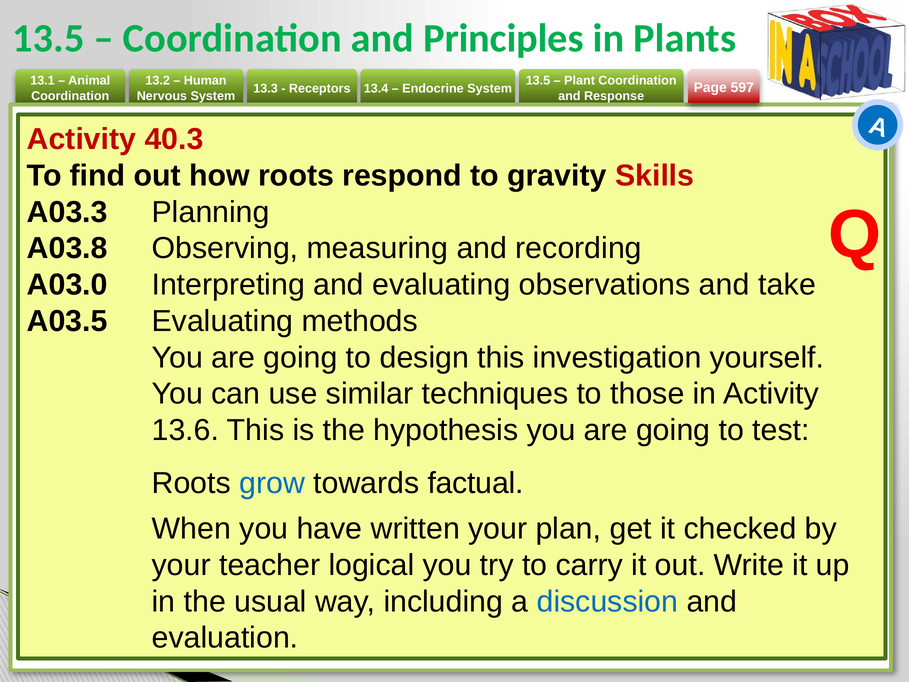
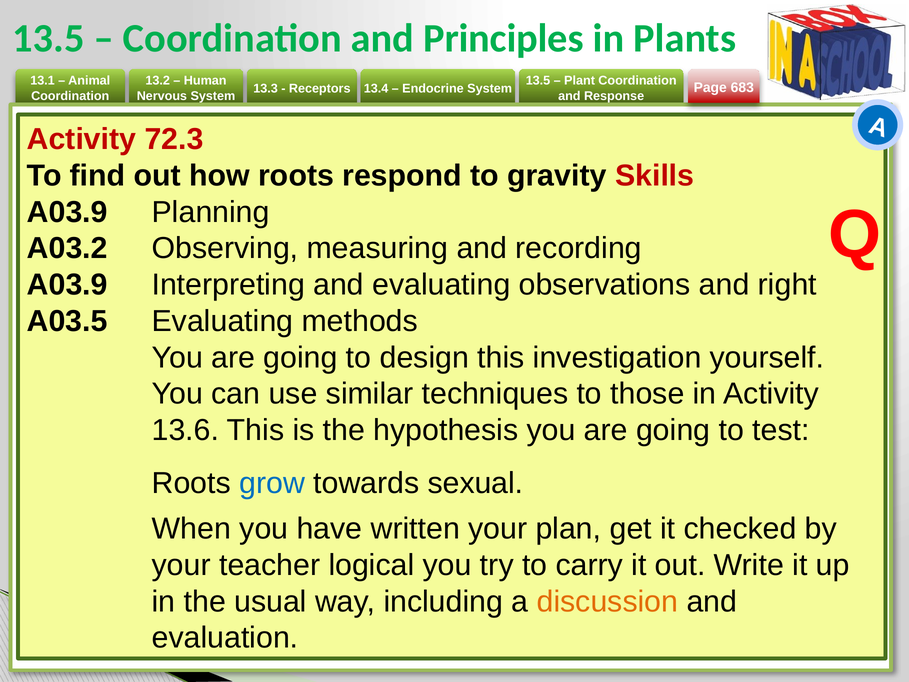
597: 597 -> 683
40.3: 40.3 -> 72.3
A03.3 at (67, 212): A03.3 -> A03.9
A03.8: A03.8 -> A03.2
A03.0 at (67, 285): A03.0 -> A03.9
take: take -> right
factual: factual -> sexual
discussion colour: blue -> orange
